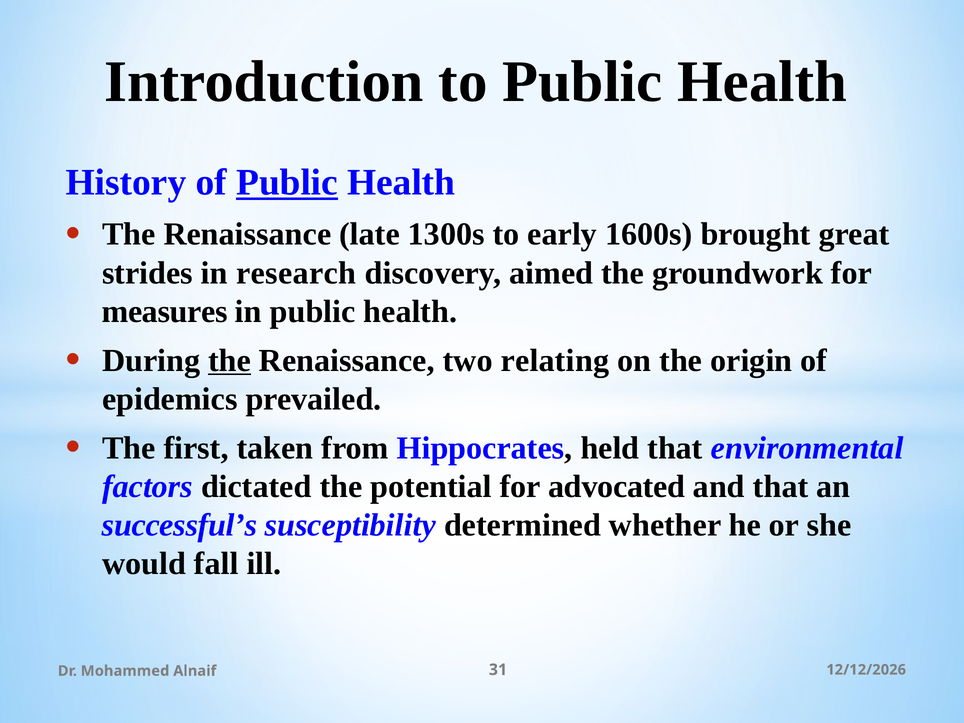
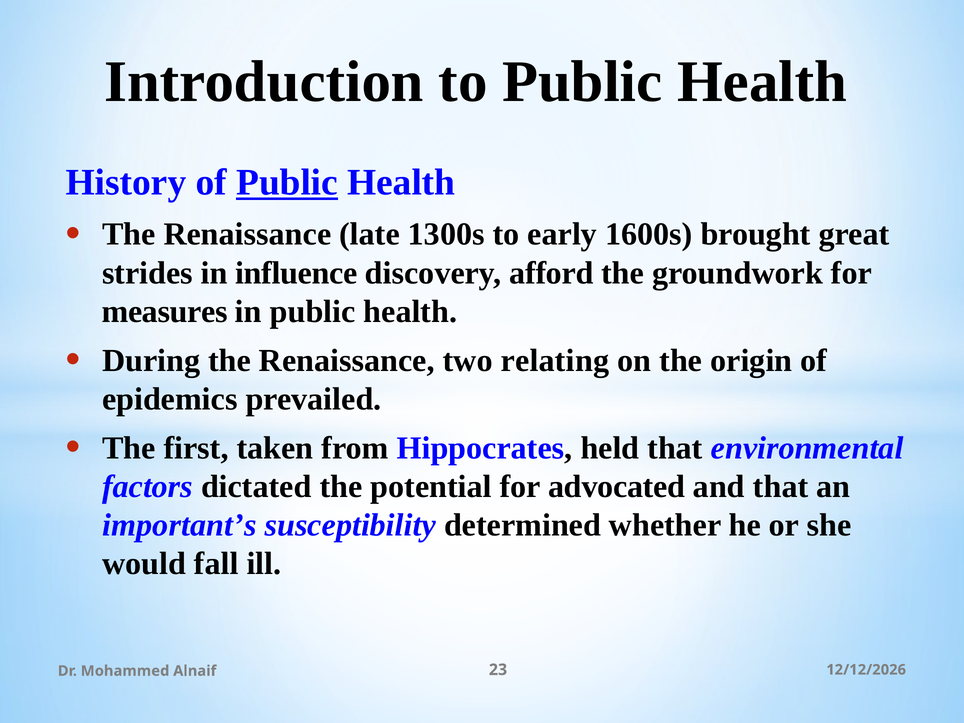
research: research -> influence
aimed: aimed -> afford
the at (230, 360) underline: present -> none
successful’s: successful’s -> important’s
31: 31 -> 23
